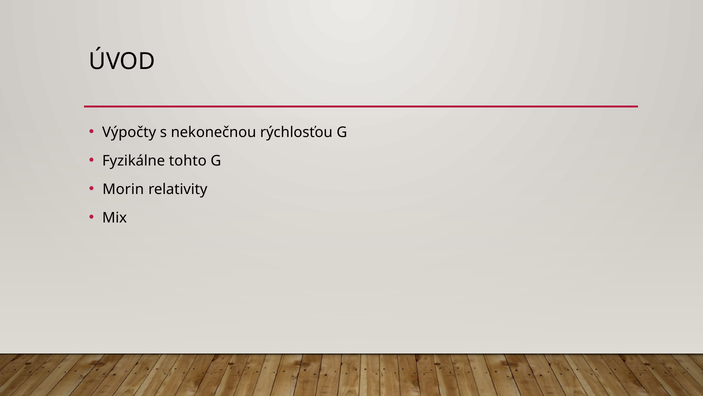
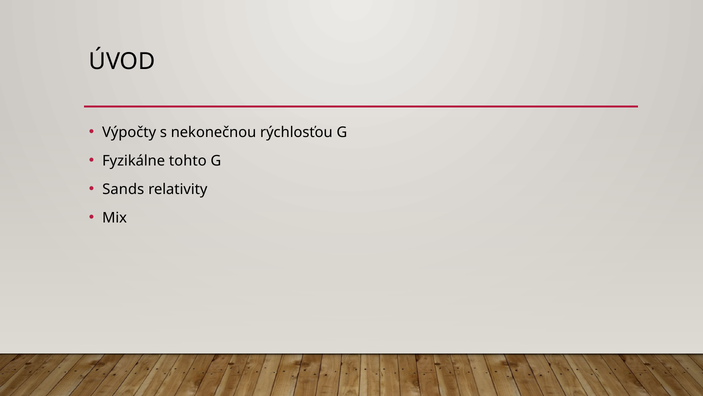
Morin: Morin -> Sands
